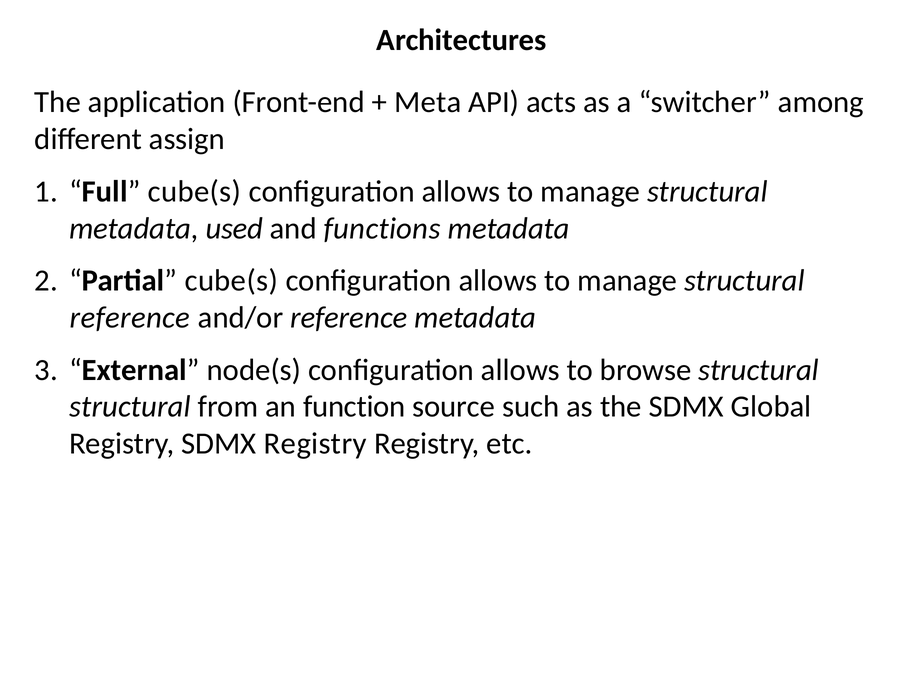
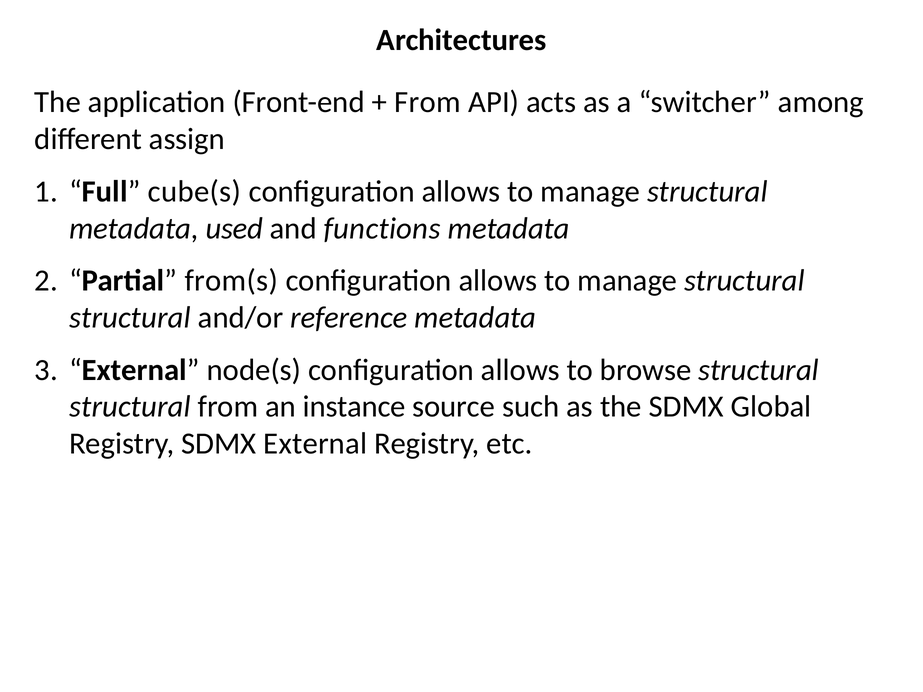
Meta at (428, 102): Meta -> From
Partial cube(s: cube(s -> from(s
reference at (130, 318): reference -> structural
function: function -> instance
SDMX Registry: Registry -> External
